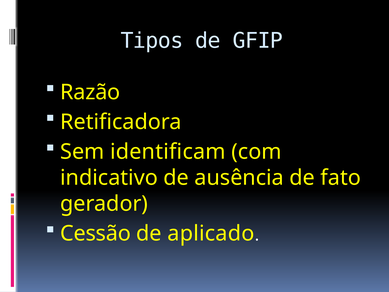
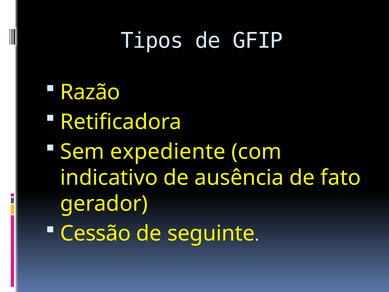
identificam: identificam -> expediente
aplicado: aplicado -> seguinte
